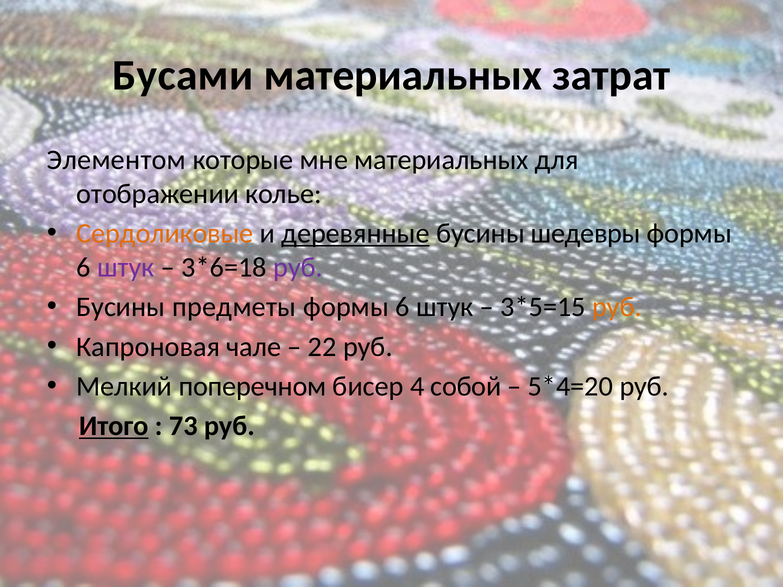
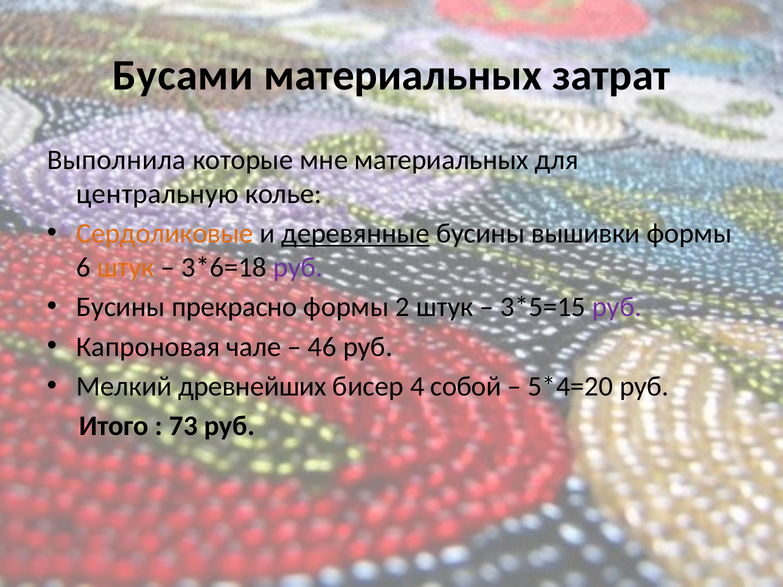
Элементом: Элементом -> Выполнила
отображении: отображении -> центральную
шедевры: шедевры -> вышивки
штук at (126, 268) colour: purple -> orange
предметы: предметы -> прекрасно
6 at (402, 307): 6 -> 2
руб at (617, 307) colour: orange -> purple
22: 22 -> 46
поперечном: поперечном -> древнейших
Итого underline: present -> none
